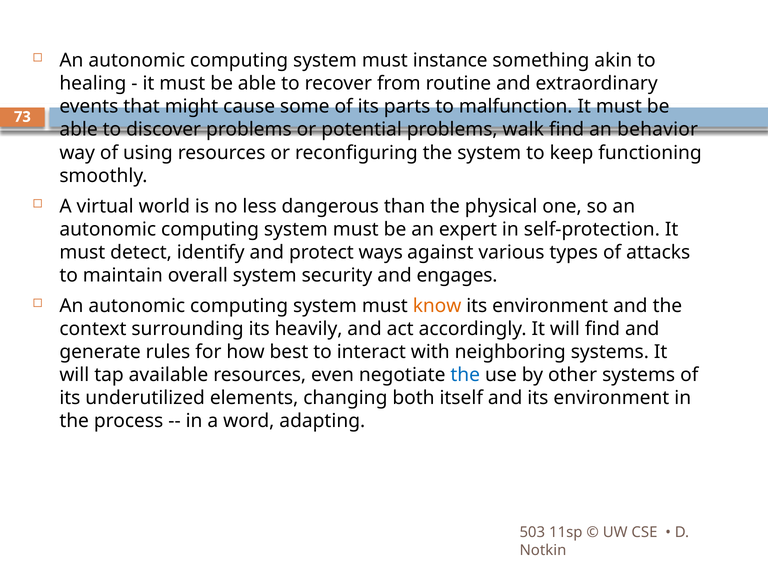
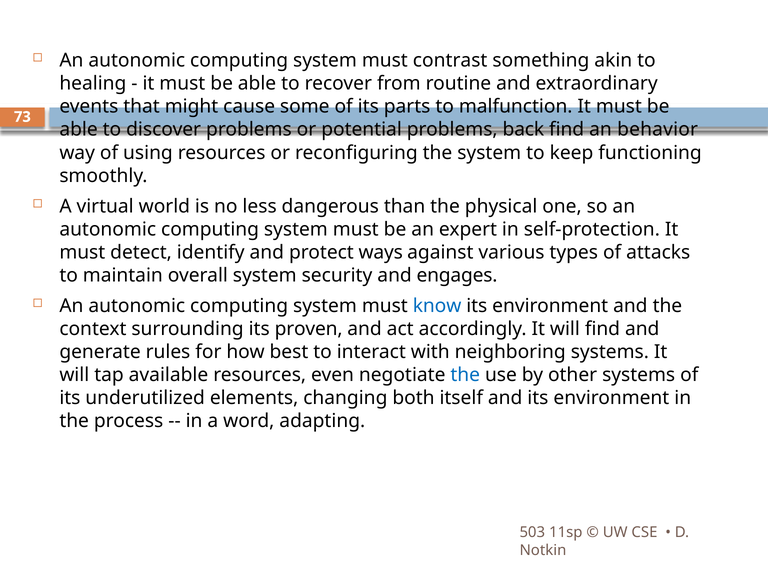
instance: instance -> contrast
walk: walk -> back
know colour: orange -> blue
heavily: heavily -> proven
